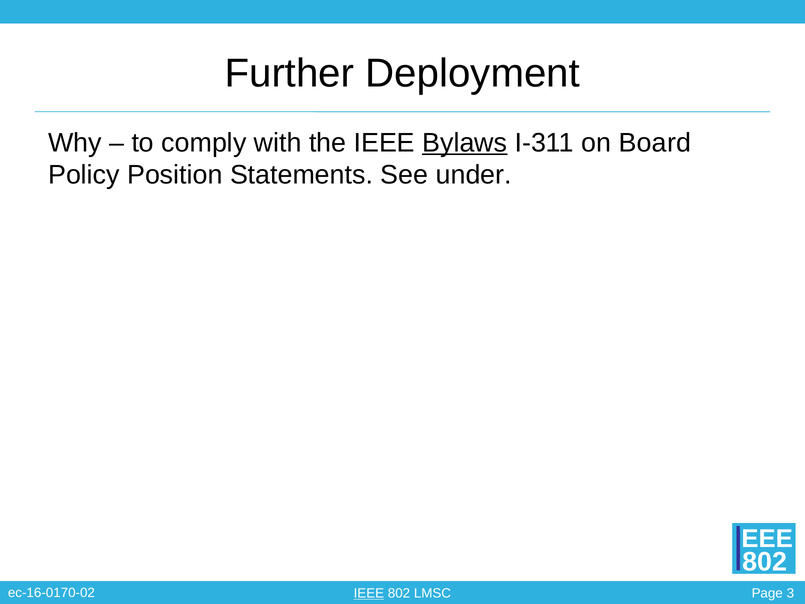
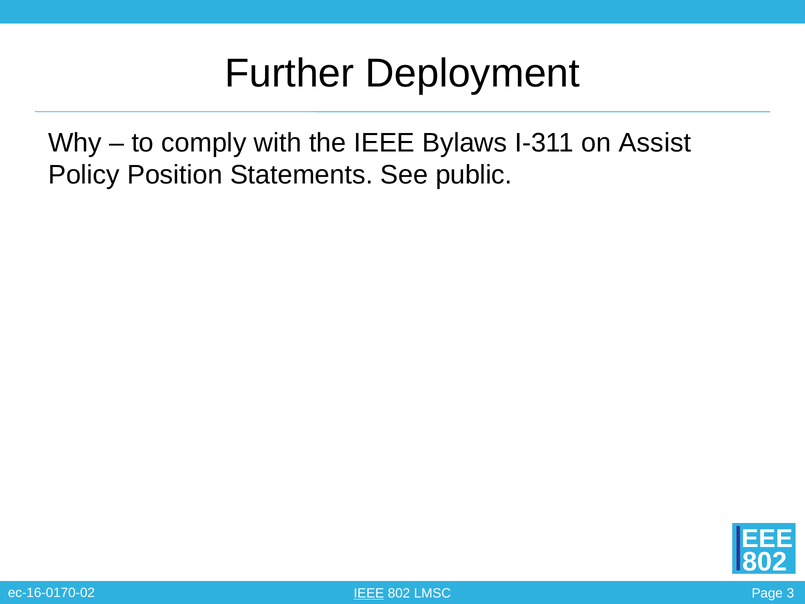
Bylaws underline: present -> none
Board: Board -> Assist
under: under -> public
